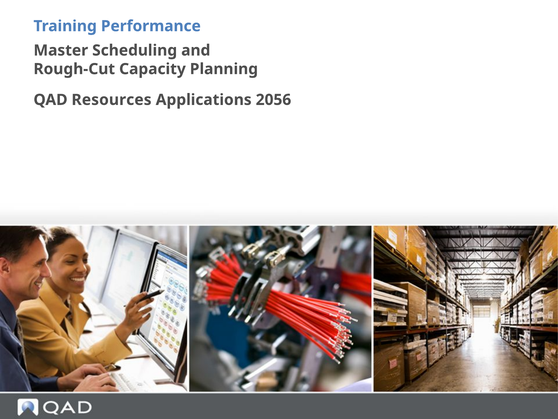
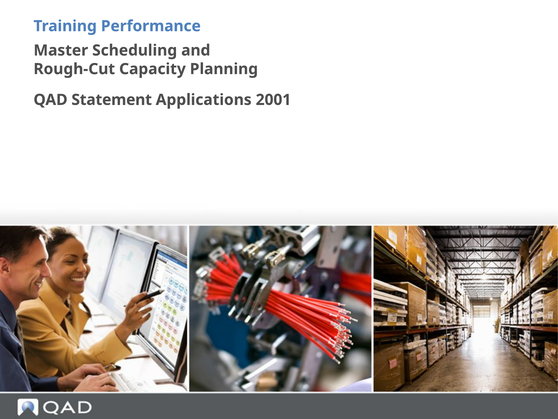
Resources: Resources -> Statement
2056: 2056 -> 2001
